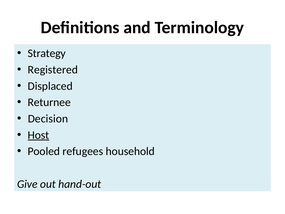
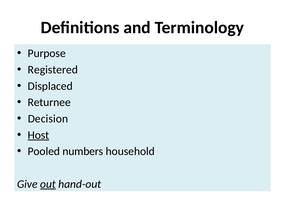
Strategy: Strategy -> Purpose
refugees: refugees -> numbers
out underline: none -> present
